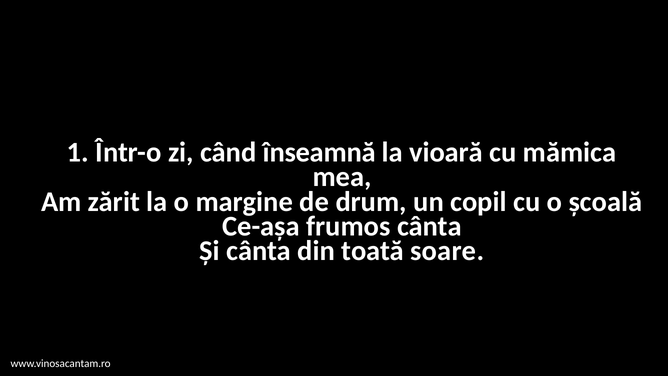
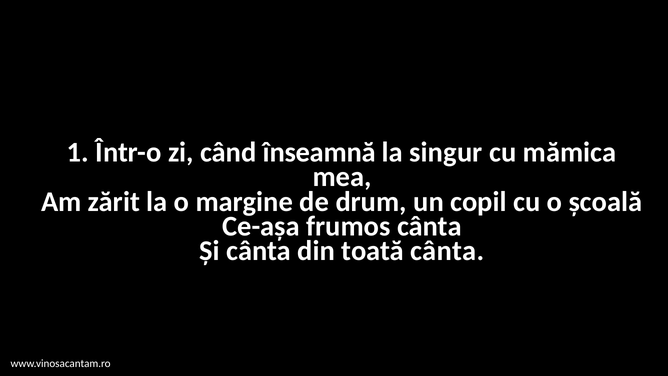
vioară: vioară -> singur
toată soare: soare -> cânta
